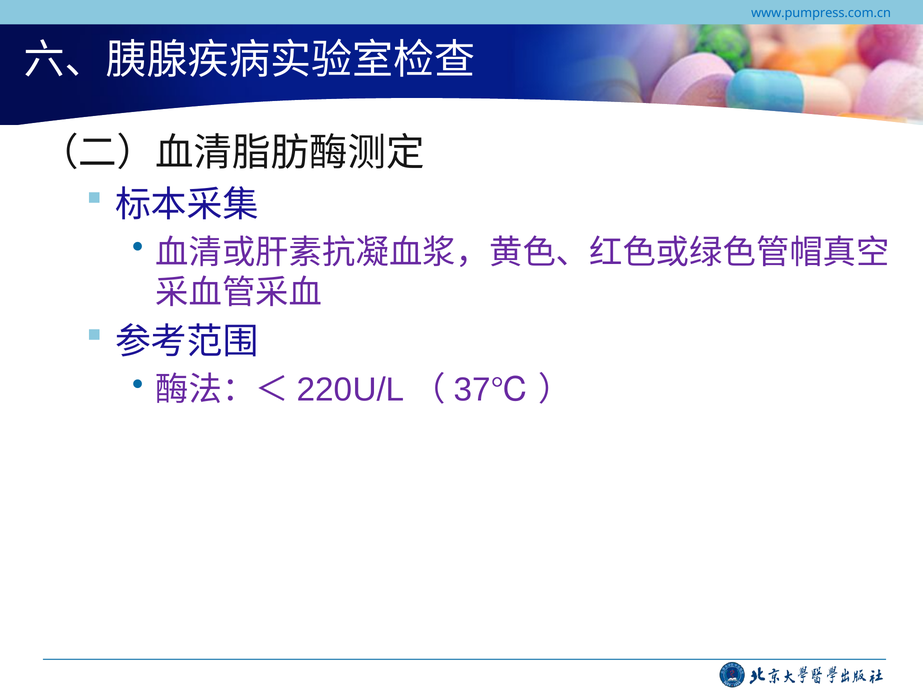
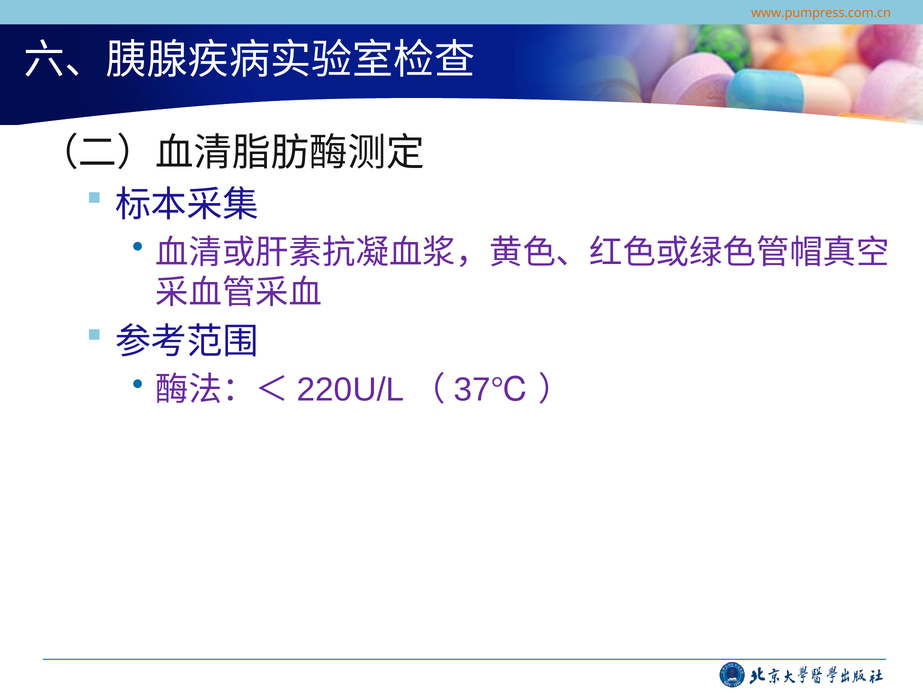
www.pumpress.com.cn colour: blue -> orange
